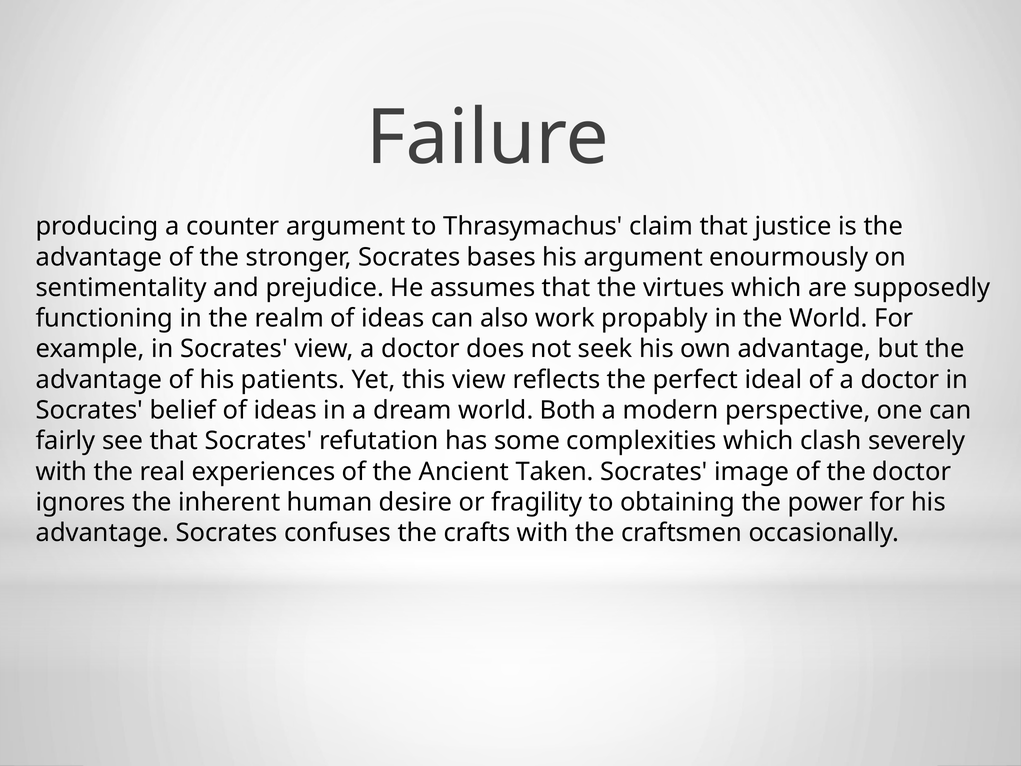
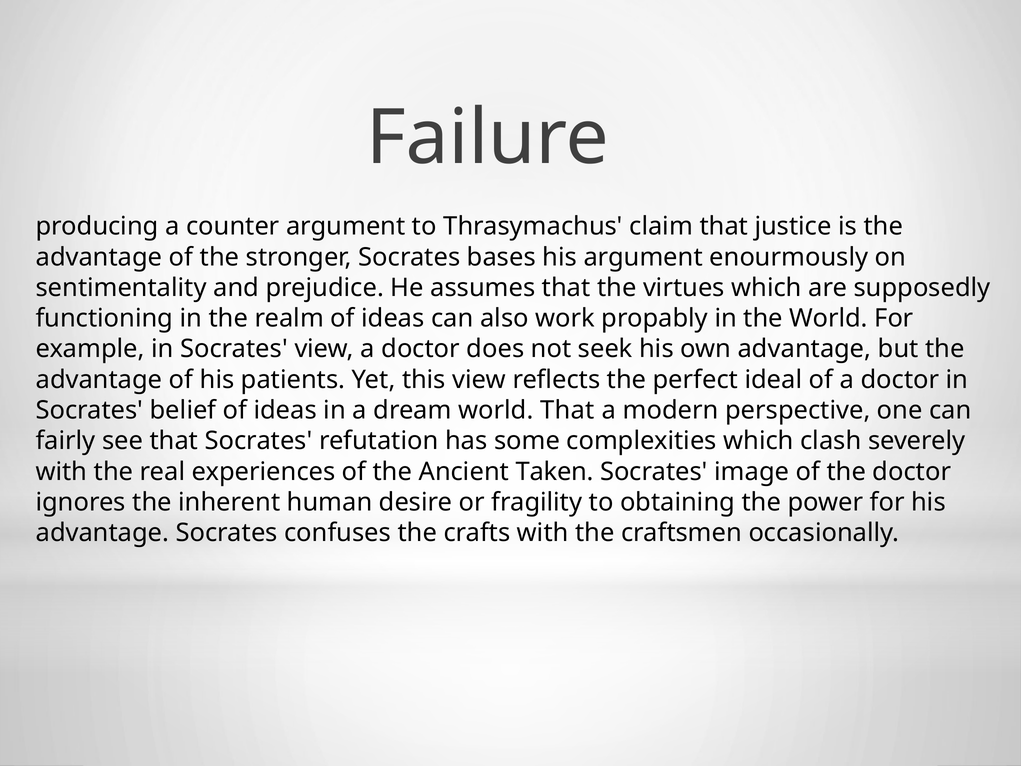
world Both: Both -> That
